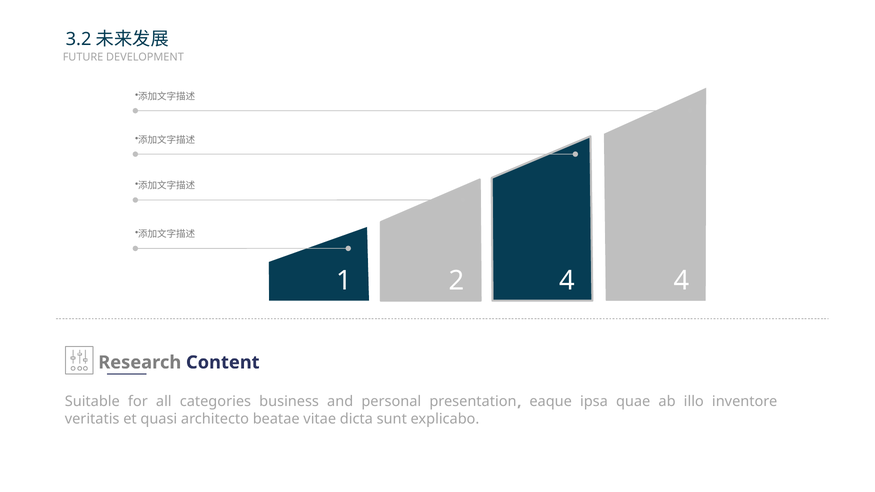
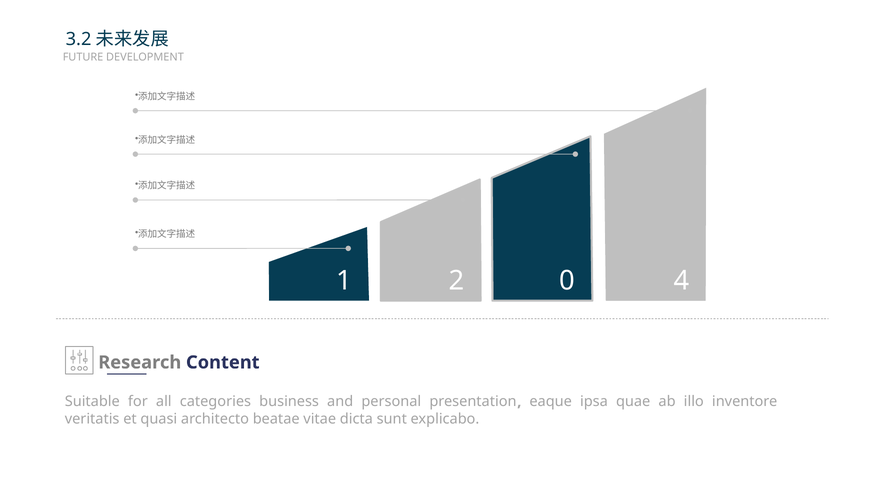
2 4: 4 -> 0
